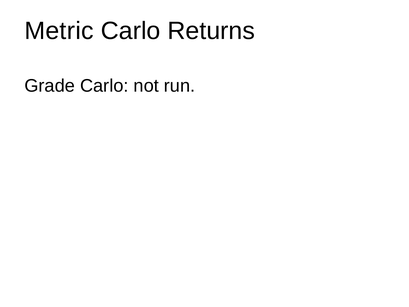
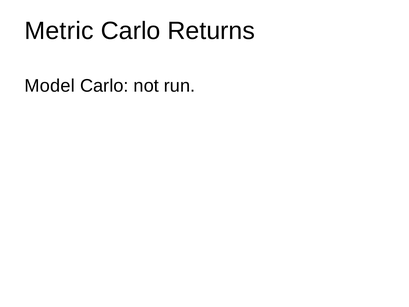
Grade: Grade -> Model
